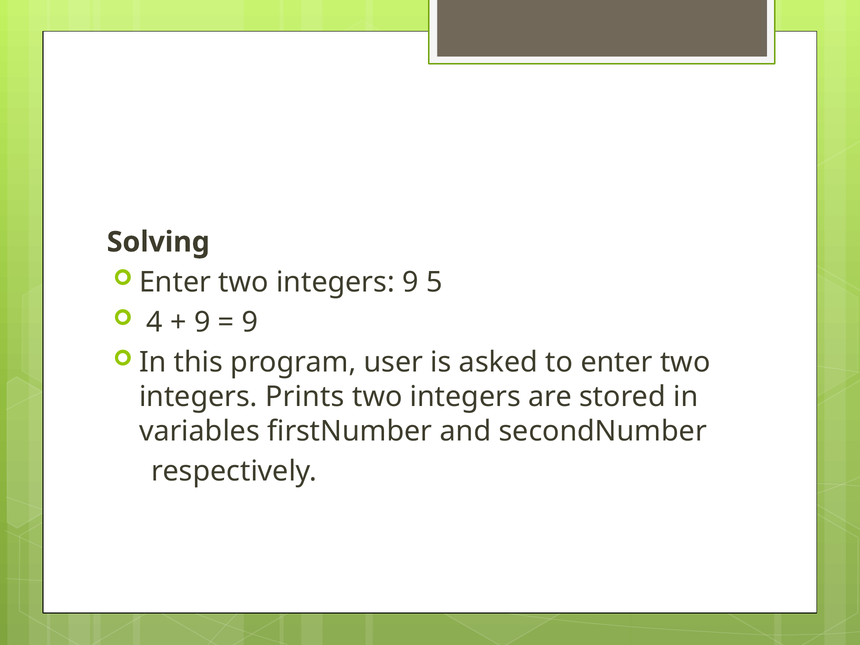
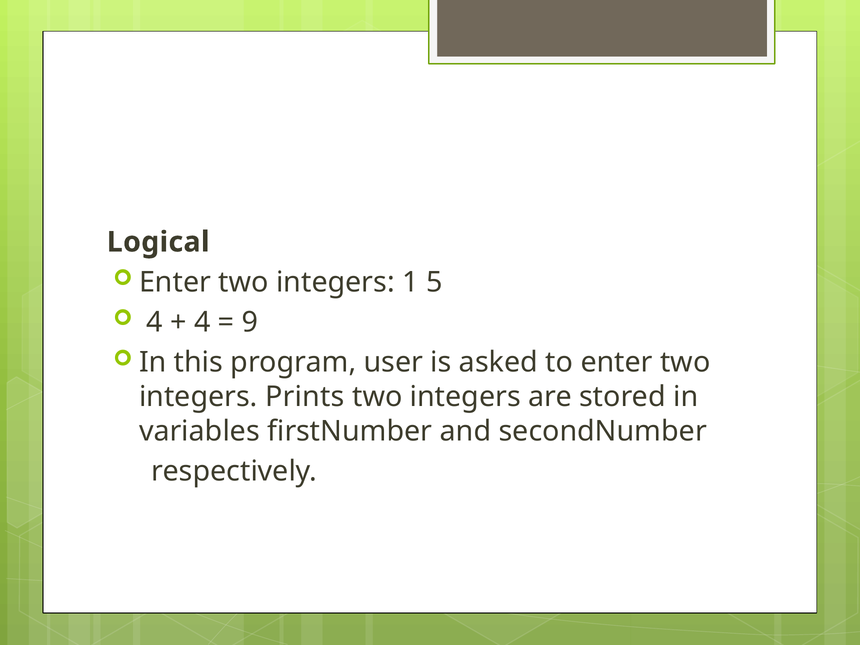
Solving: Solving -> Logical
integers 9: 9 -> 1
9 at (202, 322): 9 -> 4
